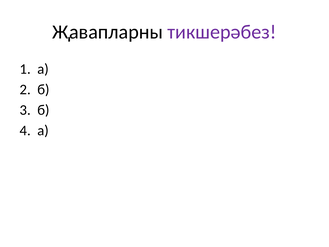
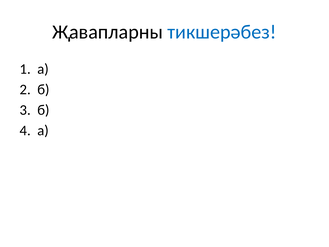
тикшерәбез colour: purple -> blue
